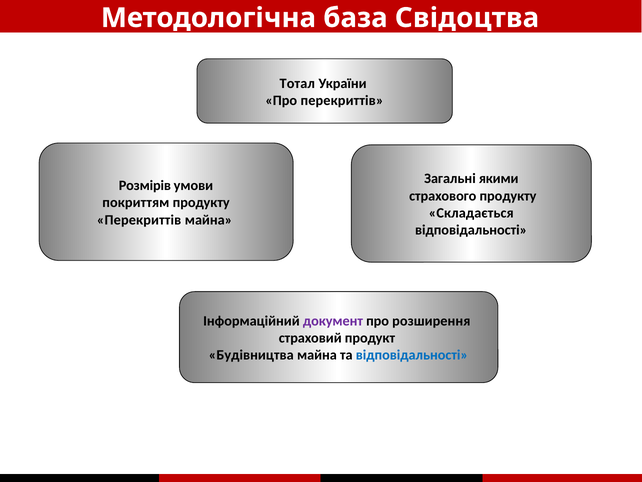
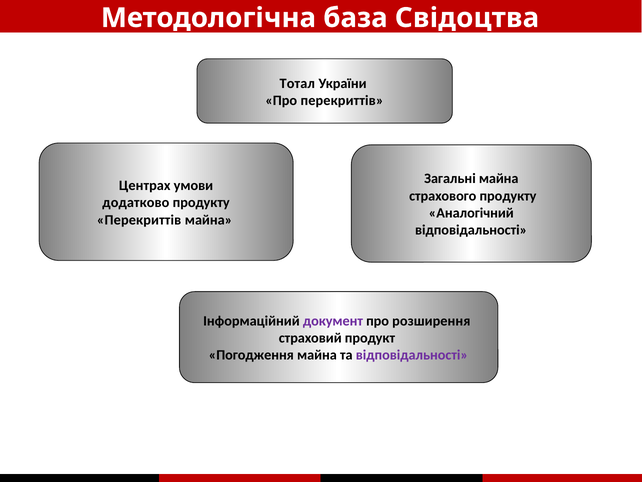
Загальні якими: якими -> майна
Розмірів: Розмірів -> Центрах
покриттям: покриттям -> додатково
Складається: Складається -> Аналогічний
Будівництва: Будівництва -> Погодження
відповідальності at (412, 355) colour: blue -> purple
